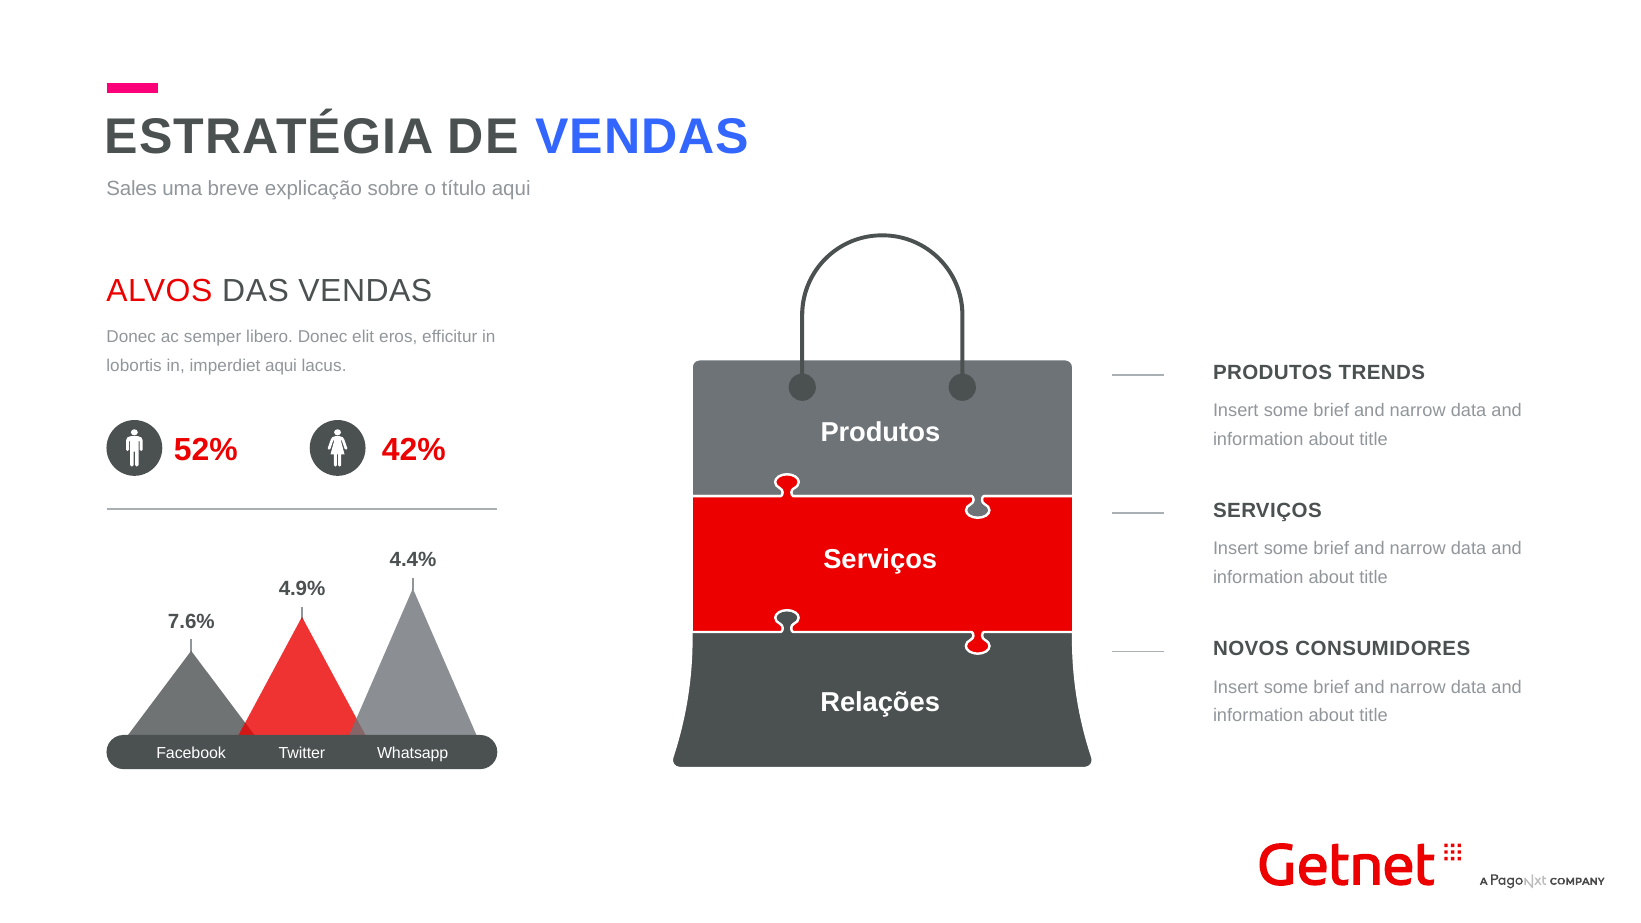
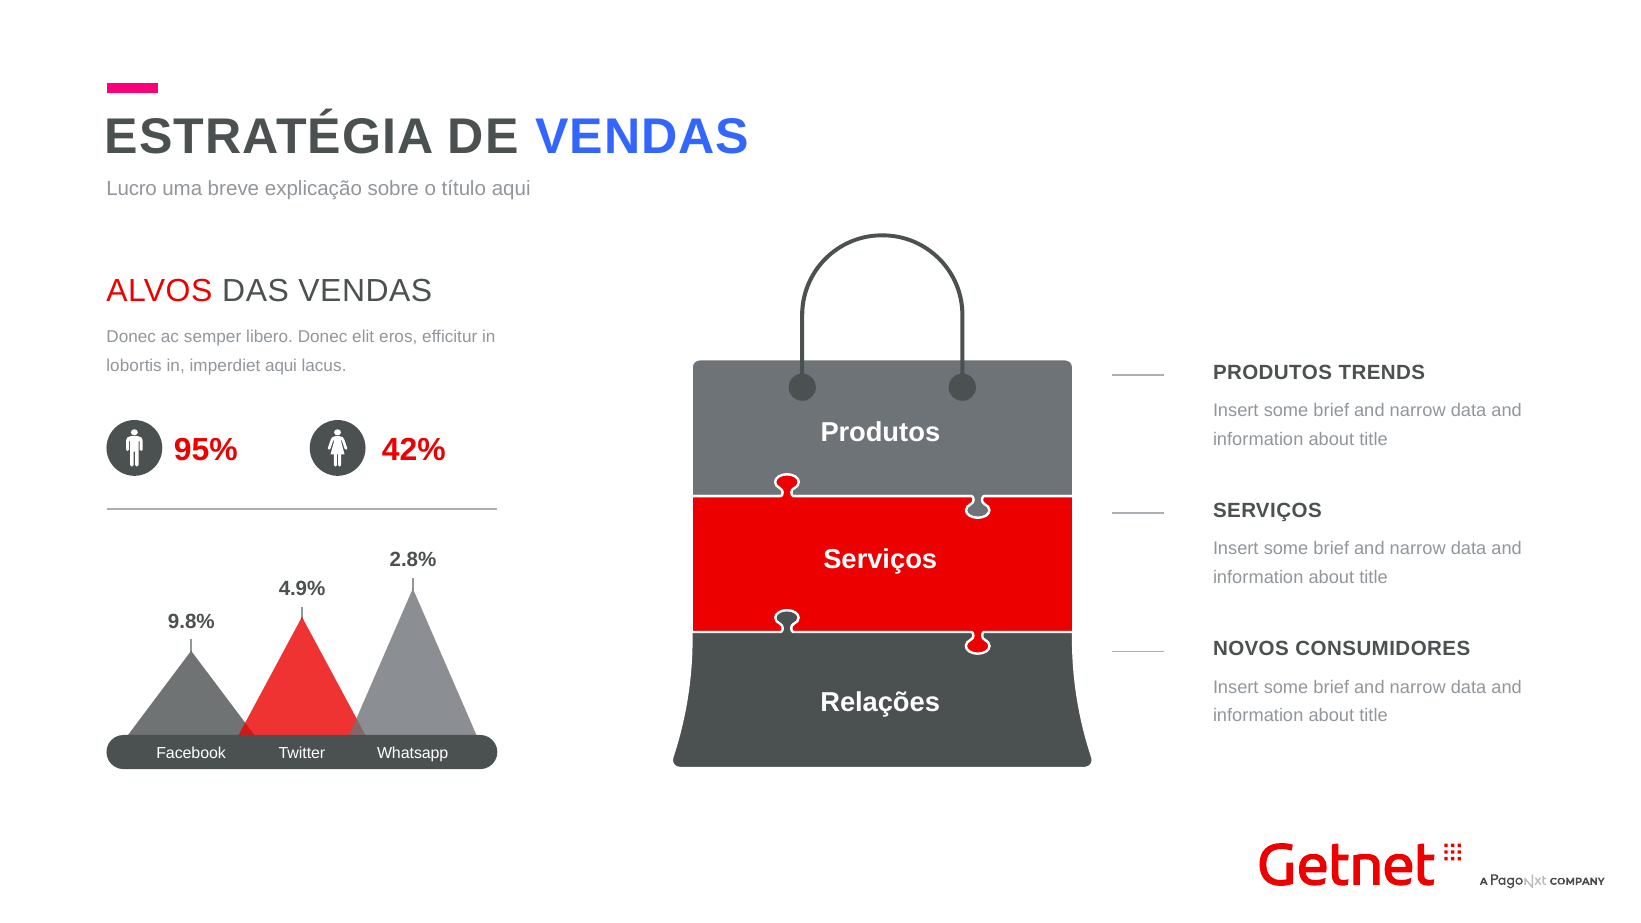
Sales: Sales -> Lucro
52%: 52% -> 95%
4.4%: 4.4% -> 2.8%
7.6%: 7.6% -> 9.8%
